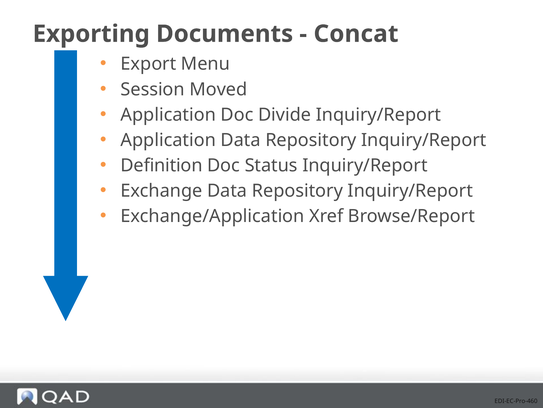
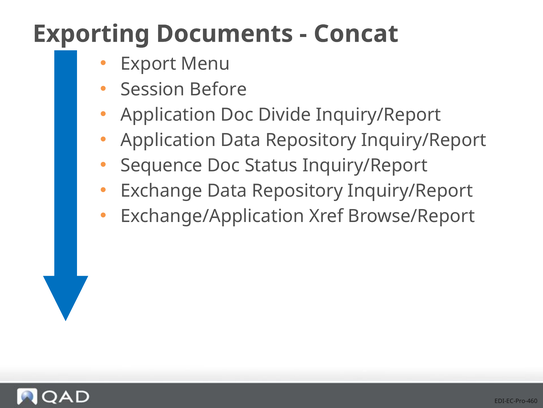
Moved: Moved -> Before
Definition: Definition -> Sequence
